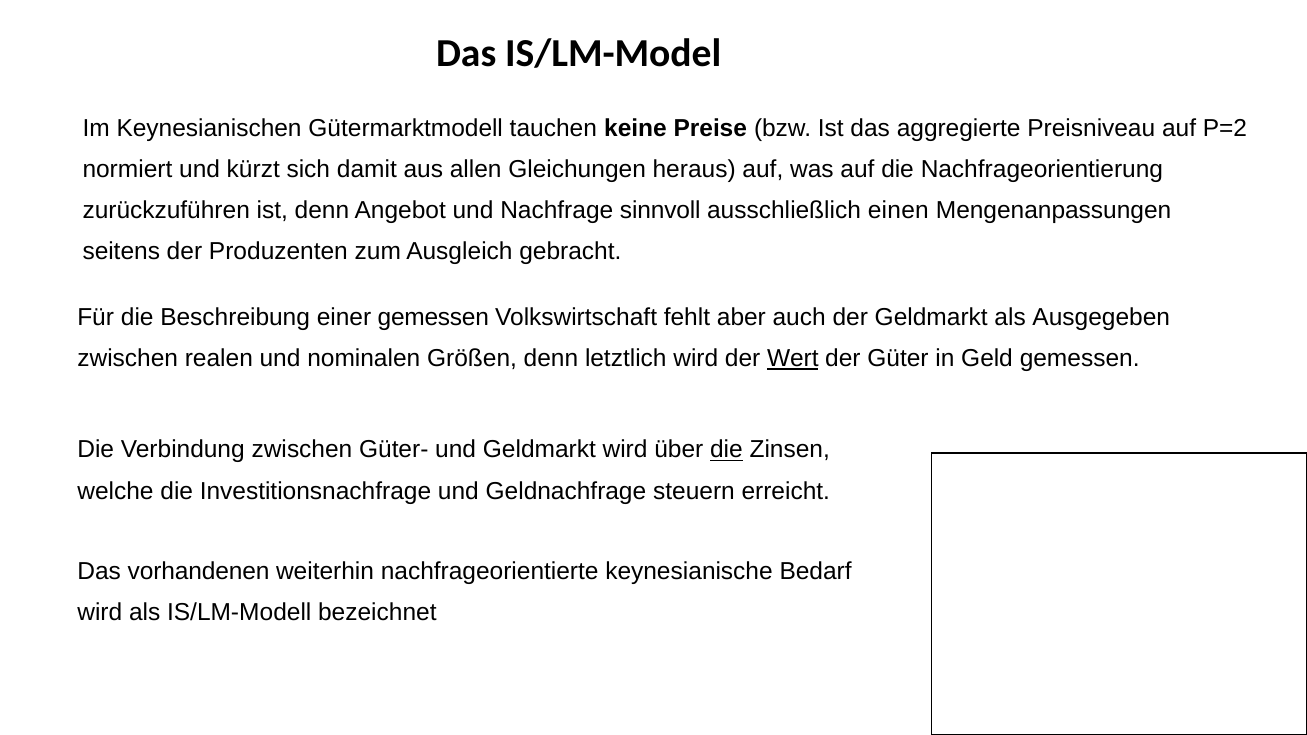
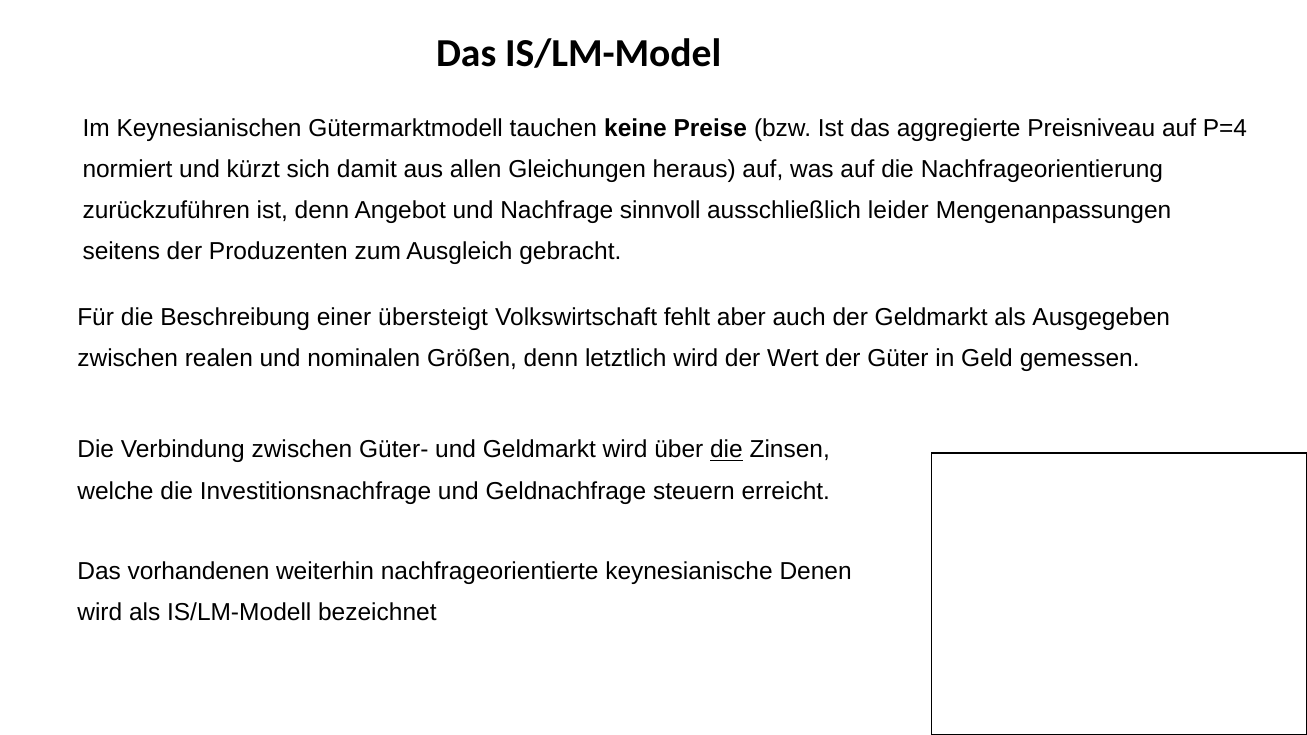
P=2: P=2 -> P=4
einen: einen -> leider
einer gemessen: gemessen -> übersteigt
Wert underline: present -> none
Bedarf: Bedarf -> Denen
